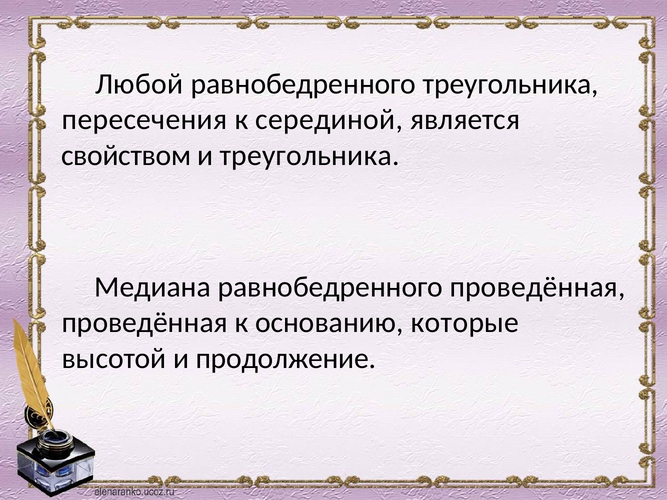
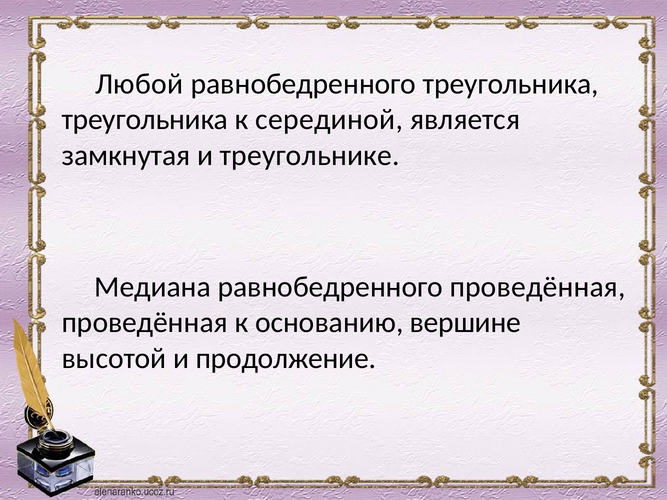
пересечения at (145, 120): пересечения -> треугольника
свойством: свойством -> замкнутая
и треугольника: треугольника -> треугольнике
которые: которые -> вершине
